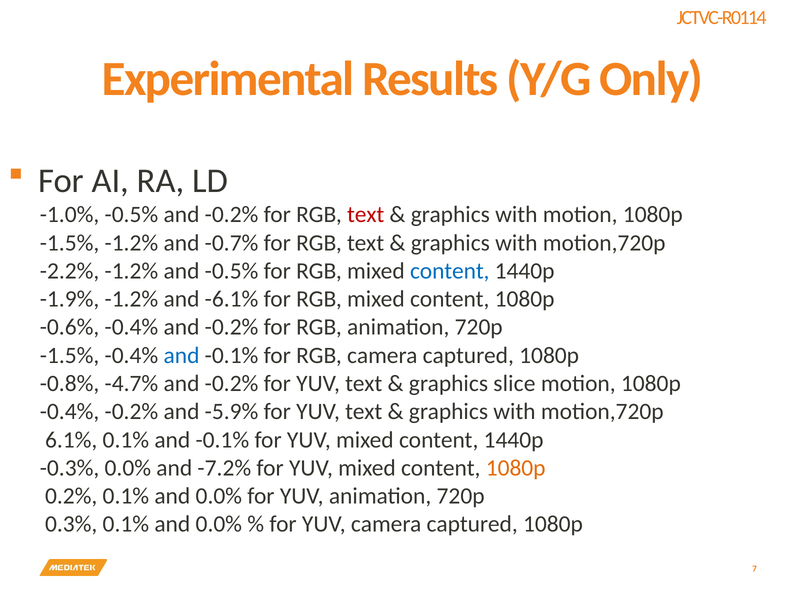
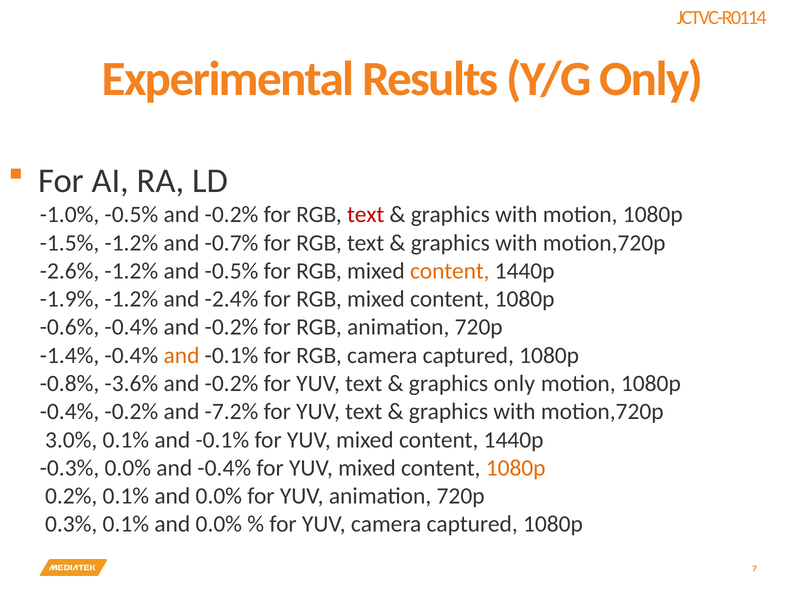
-2.2%: -2.2% -> -2.6%
content at (450, 271) colour: blue -> orange
-6.1%: -6.1% -> -2.4%
-1.5% at (70, 356): -1.5% -> -1.4%
and at (181, 356) colour: blue -> orange
-4.7%: -4.7% -> -3.6%
graphics slice: slice -> only
-5.9%: -5.9% -> -7.2%
6.1%: 6.1% -> 3.0%
and -7.2%: -7.2% -> -0.4%
